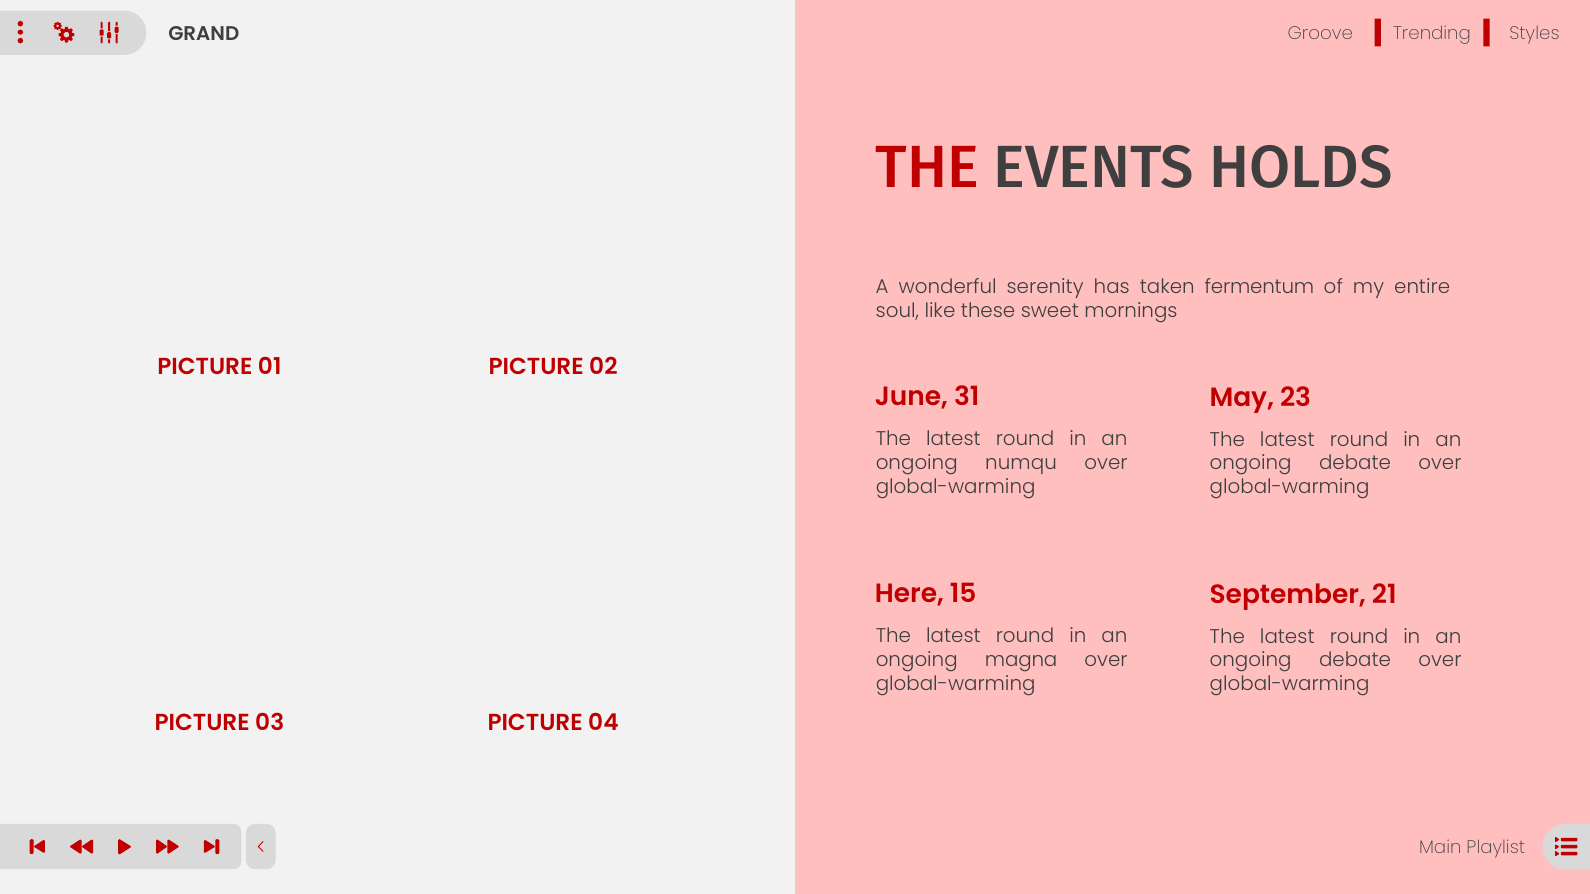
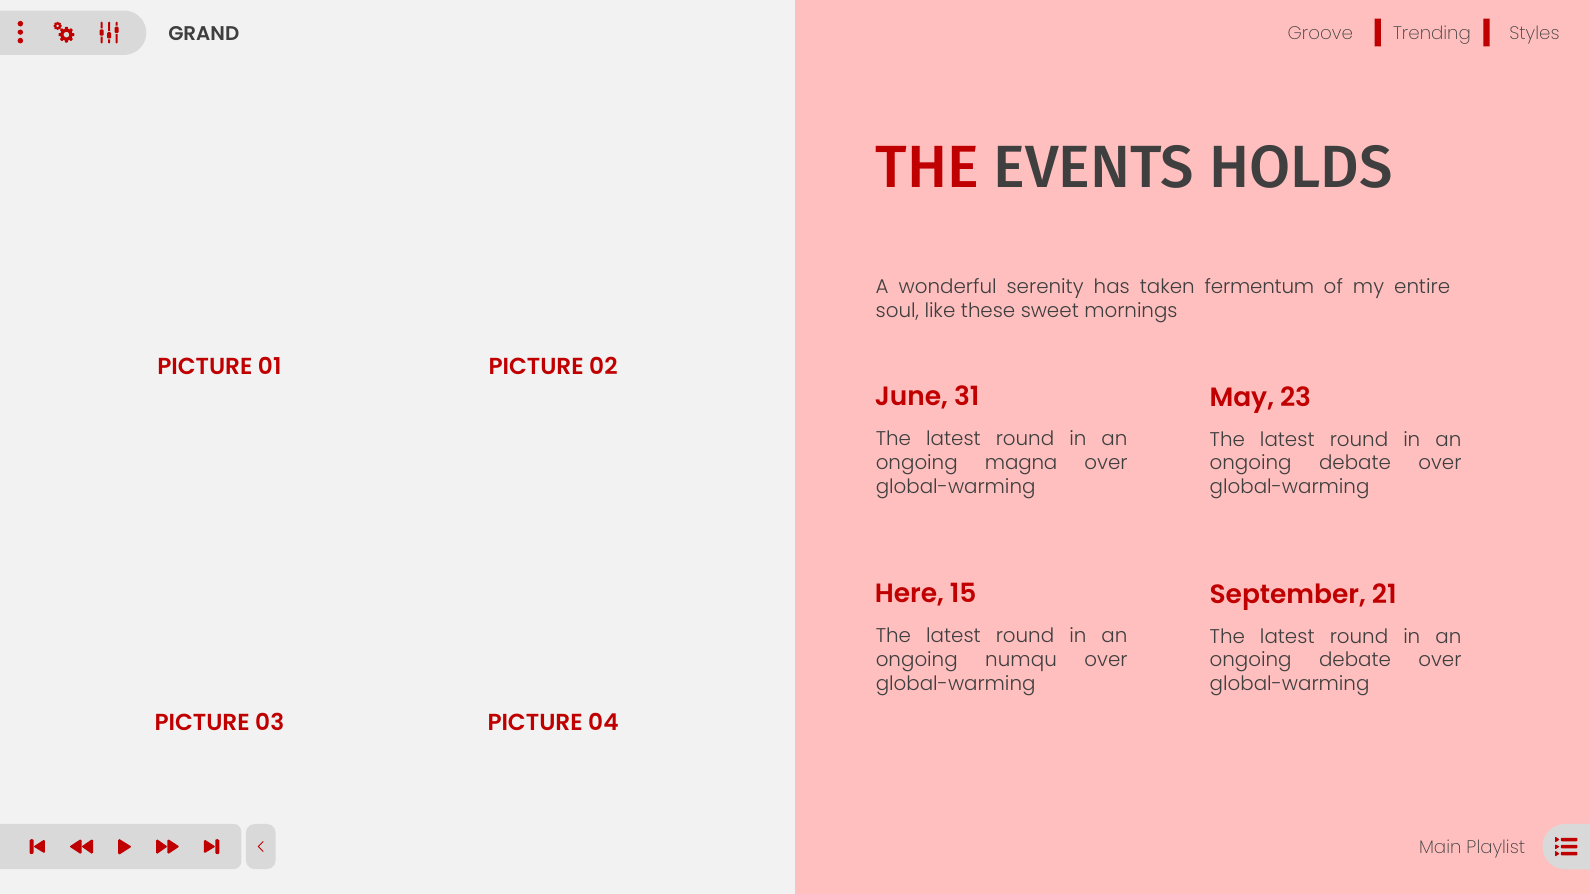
numqu: numqu -> magna
magna: magna -> numqu
